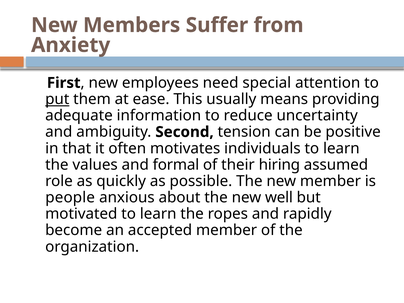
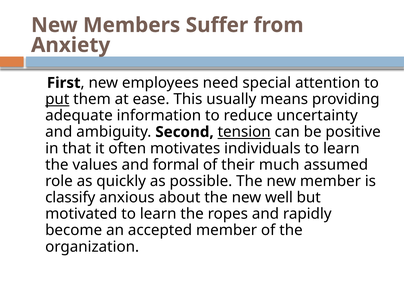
tension underline: none -> present
hiring: hiring -> much
people: people -> classify
